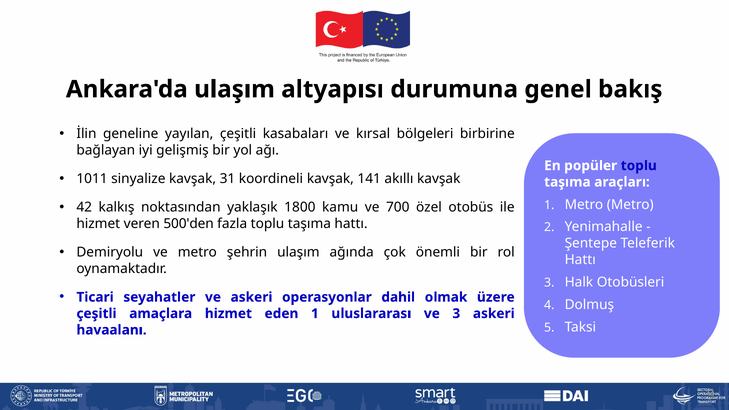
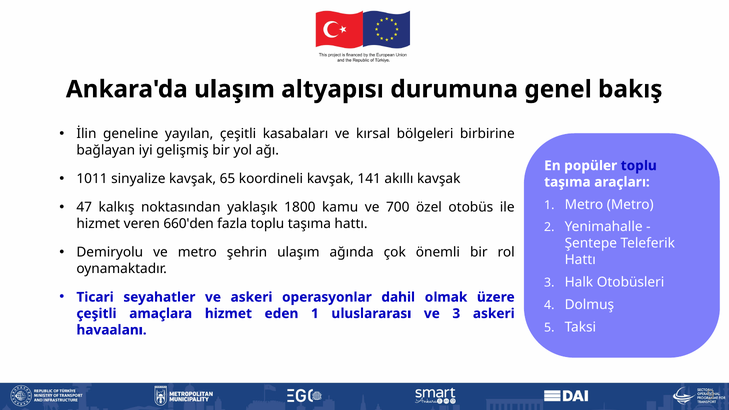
31: 31 -> 65
42: 42 -> 47
500'den: 500'den -> 660'den
